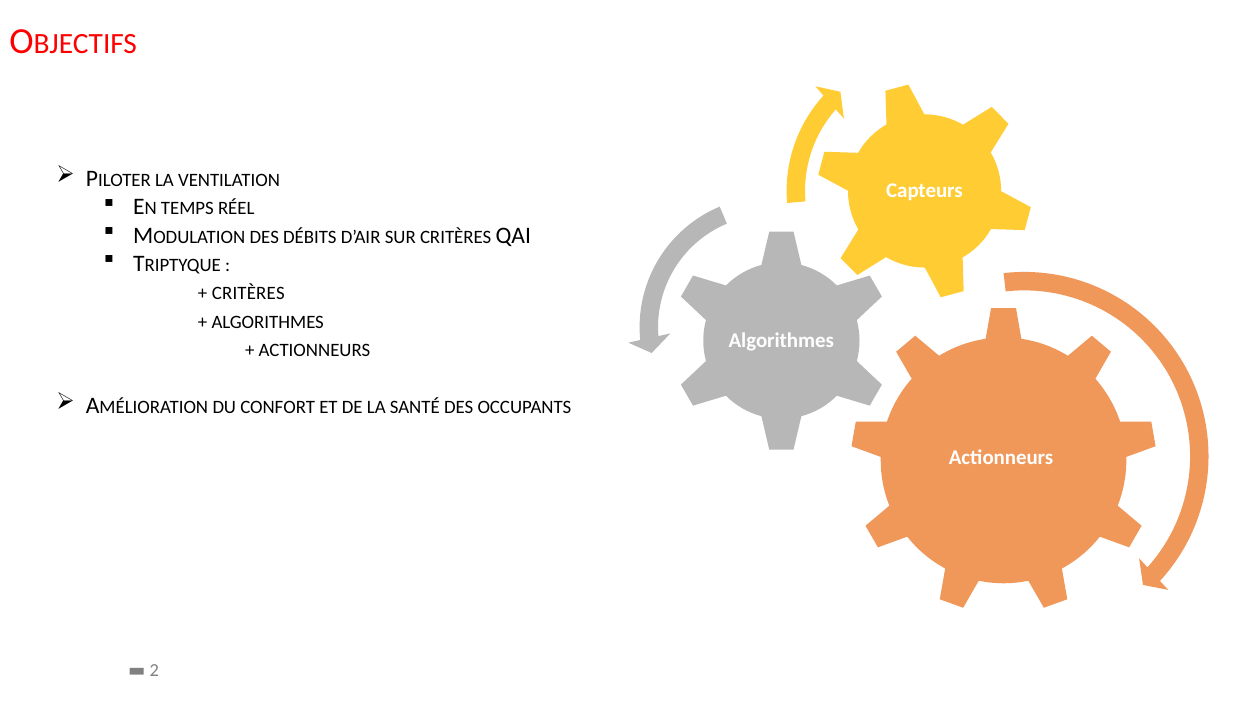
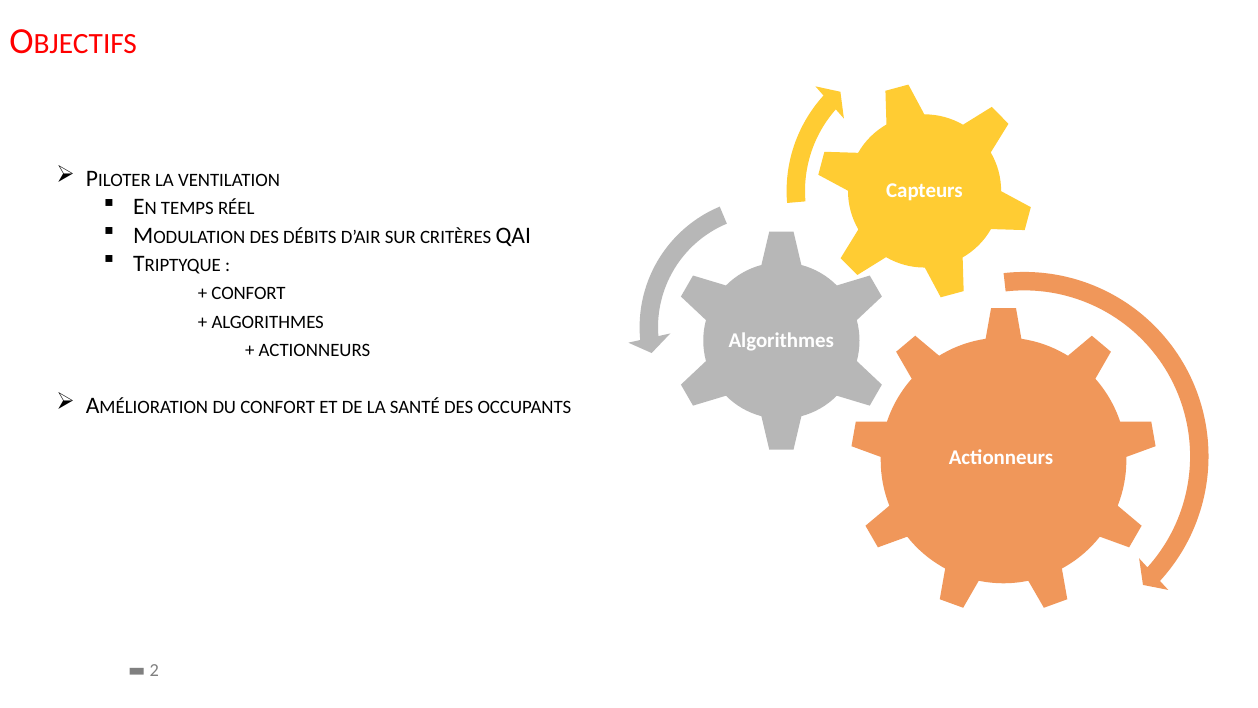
CRITÈRES at (248, 294): CRITÈRES -> CONFORT
